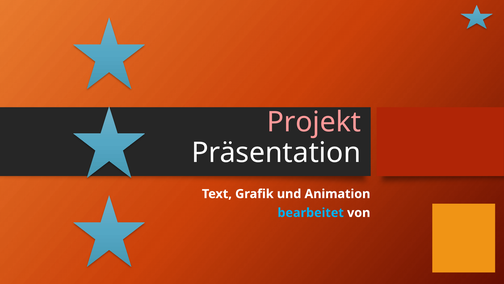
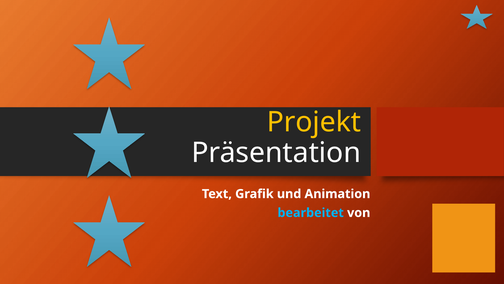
Projekt colour: pink -> yellow
